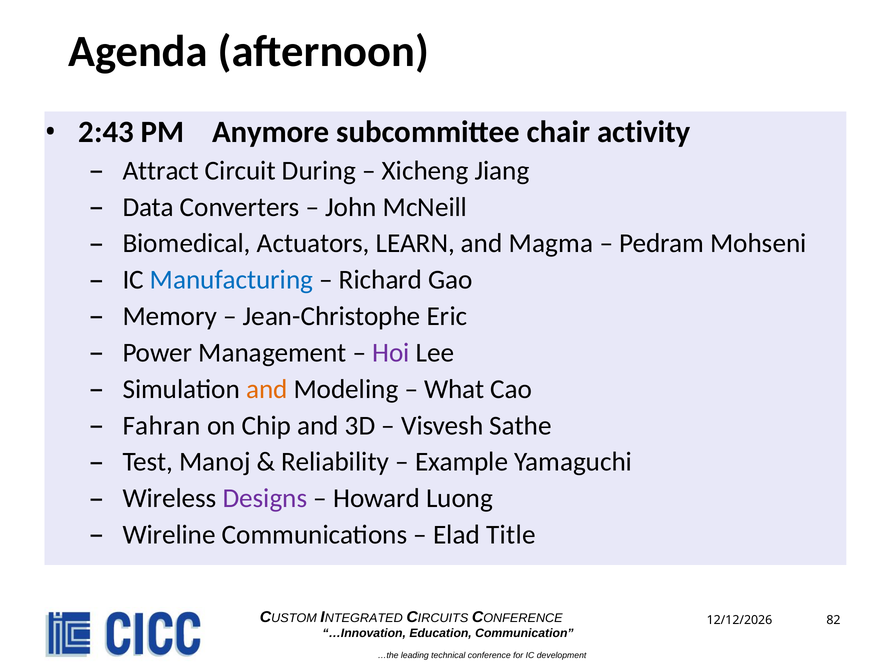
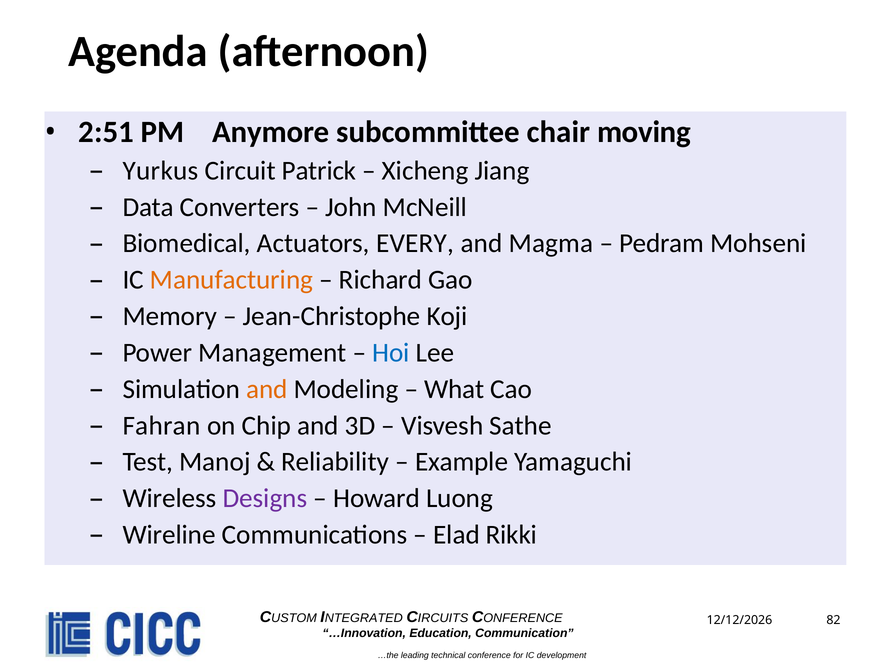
2:43: 2:43 -> 2:51
activity: activity -> moving
Attract: Attract -> Yurkus
During: During -> Patrick
LEARN: LEARN -> EVERY
Manufacturing colour: blue -> orange
Eric: Eric -> Koji
Hoi colour: purple -> blue
Title: Title -> Rikki
